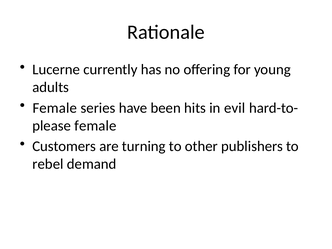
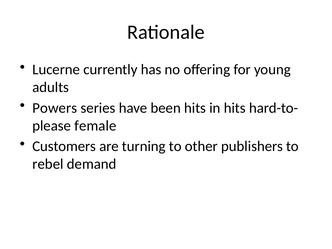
Female at (55, 108): Female -> Powers
in evil: evil -> hits
